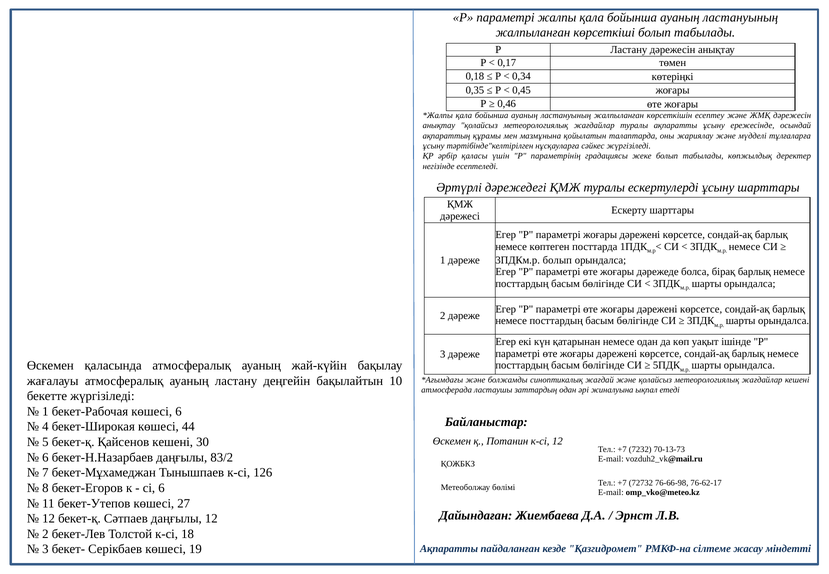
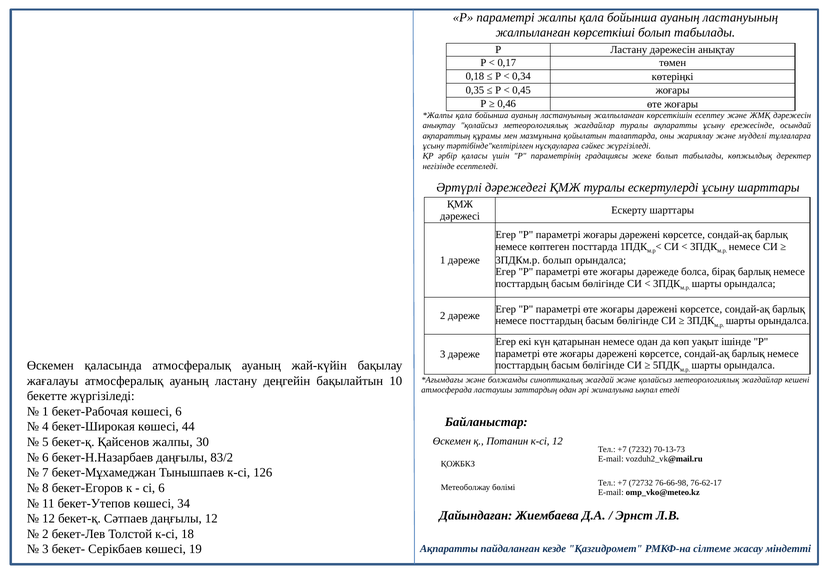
Қайсенов кешені: кешені -> жалпы
27: 27 -> 34
